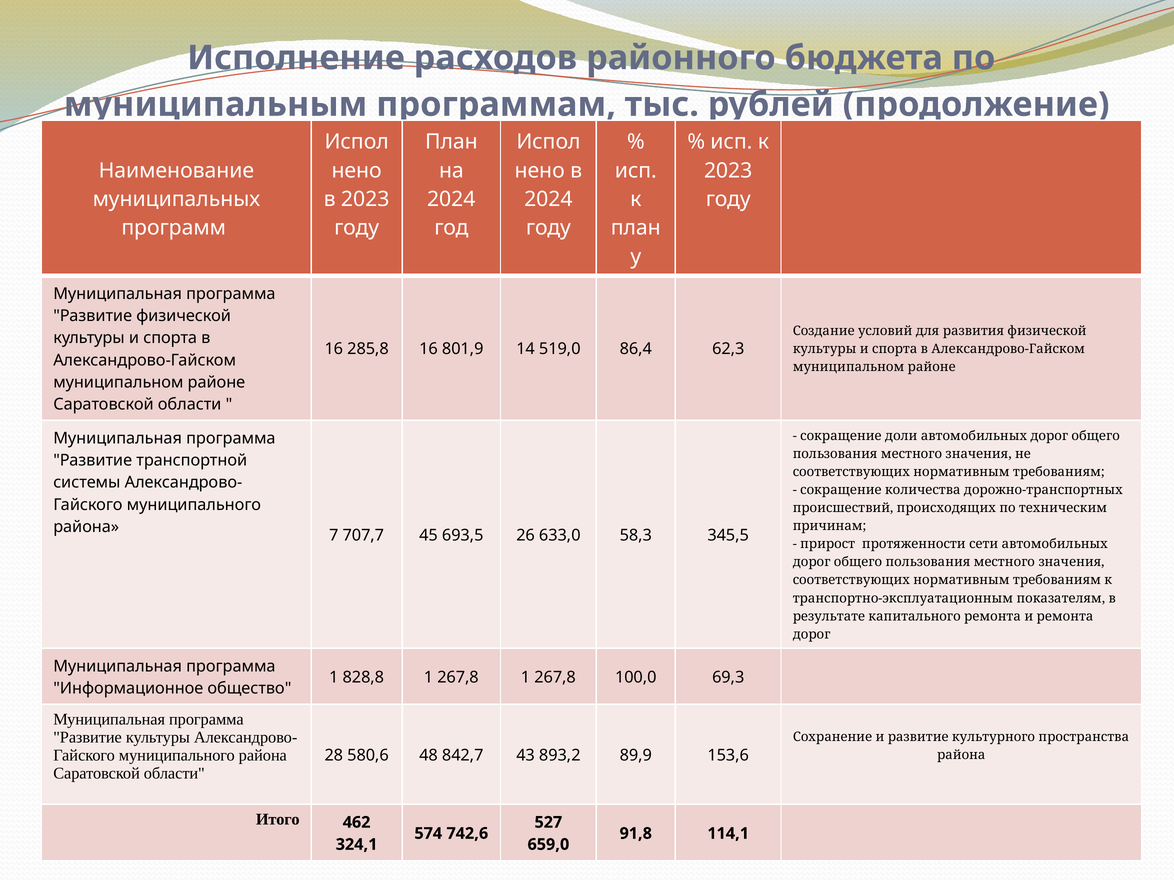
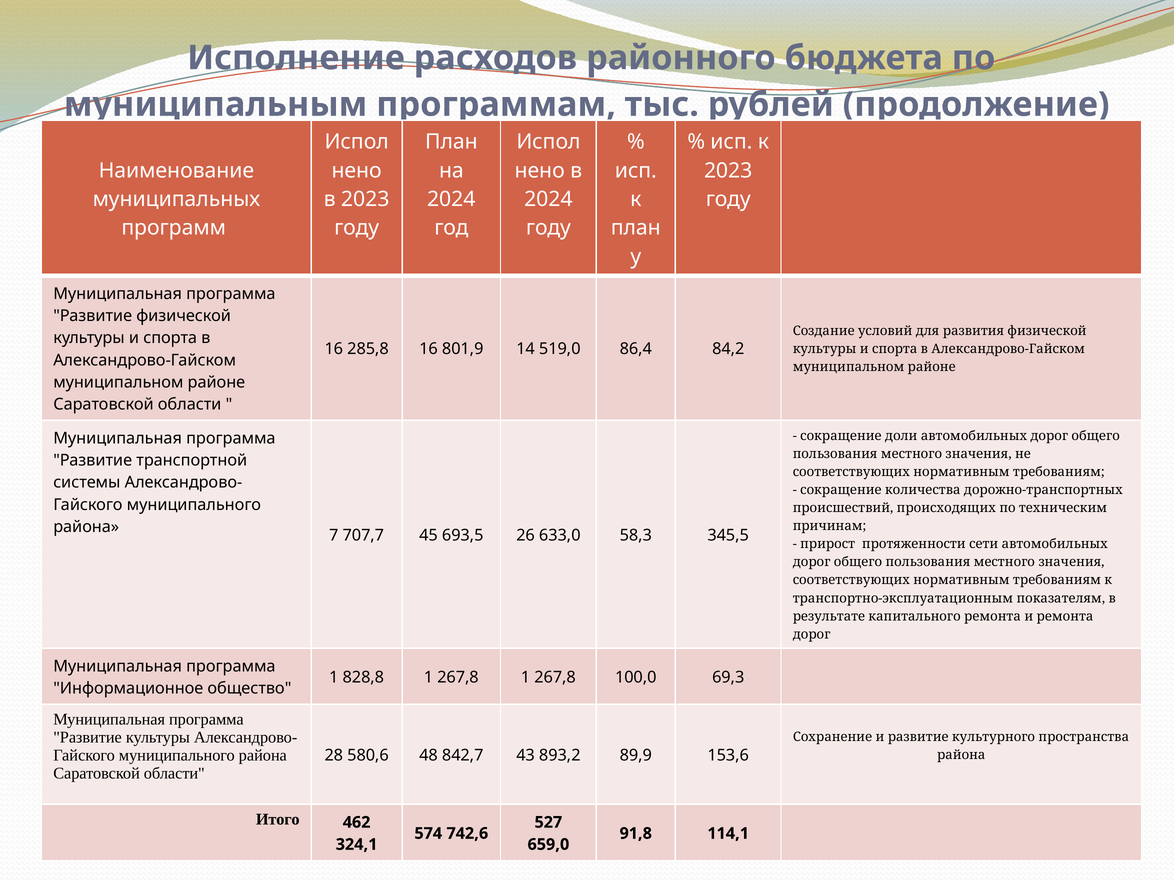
62,3: 62,3 -> 84,2
